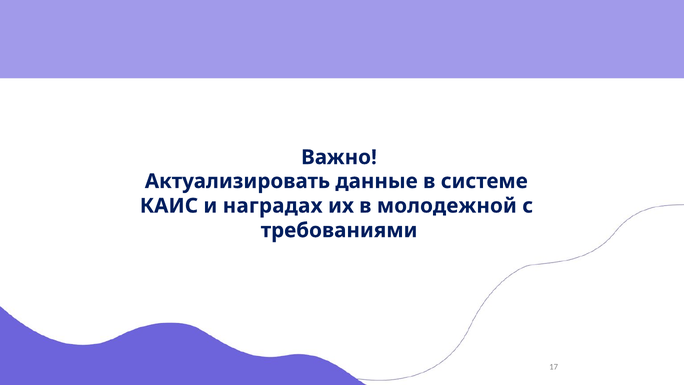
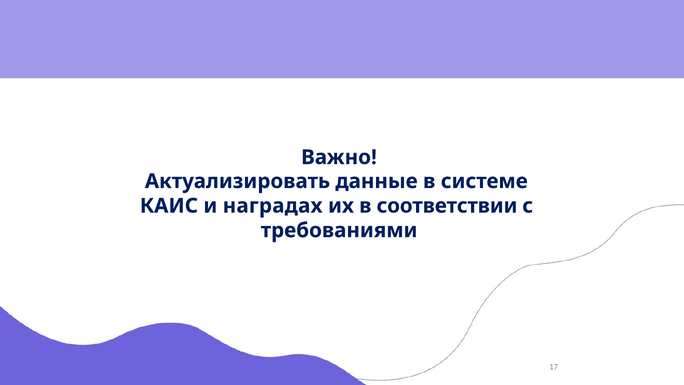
молодежной: молодежной -> соответствии
